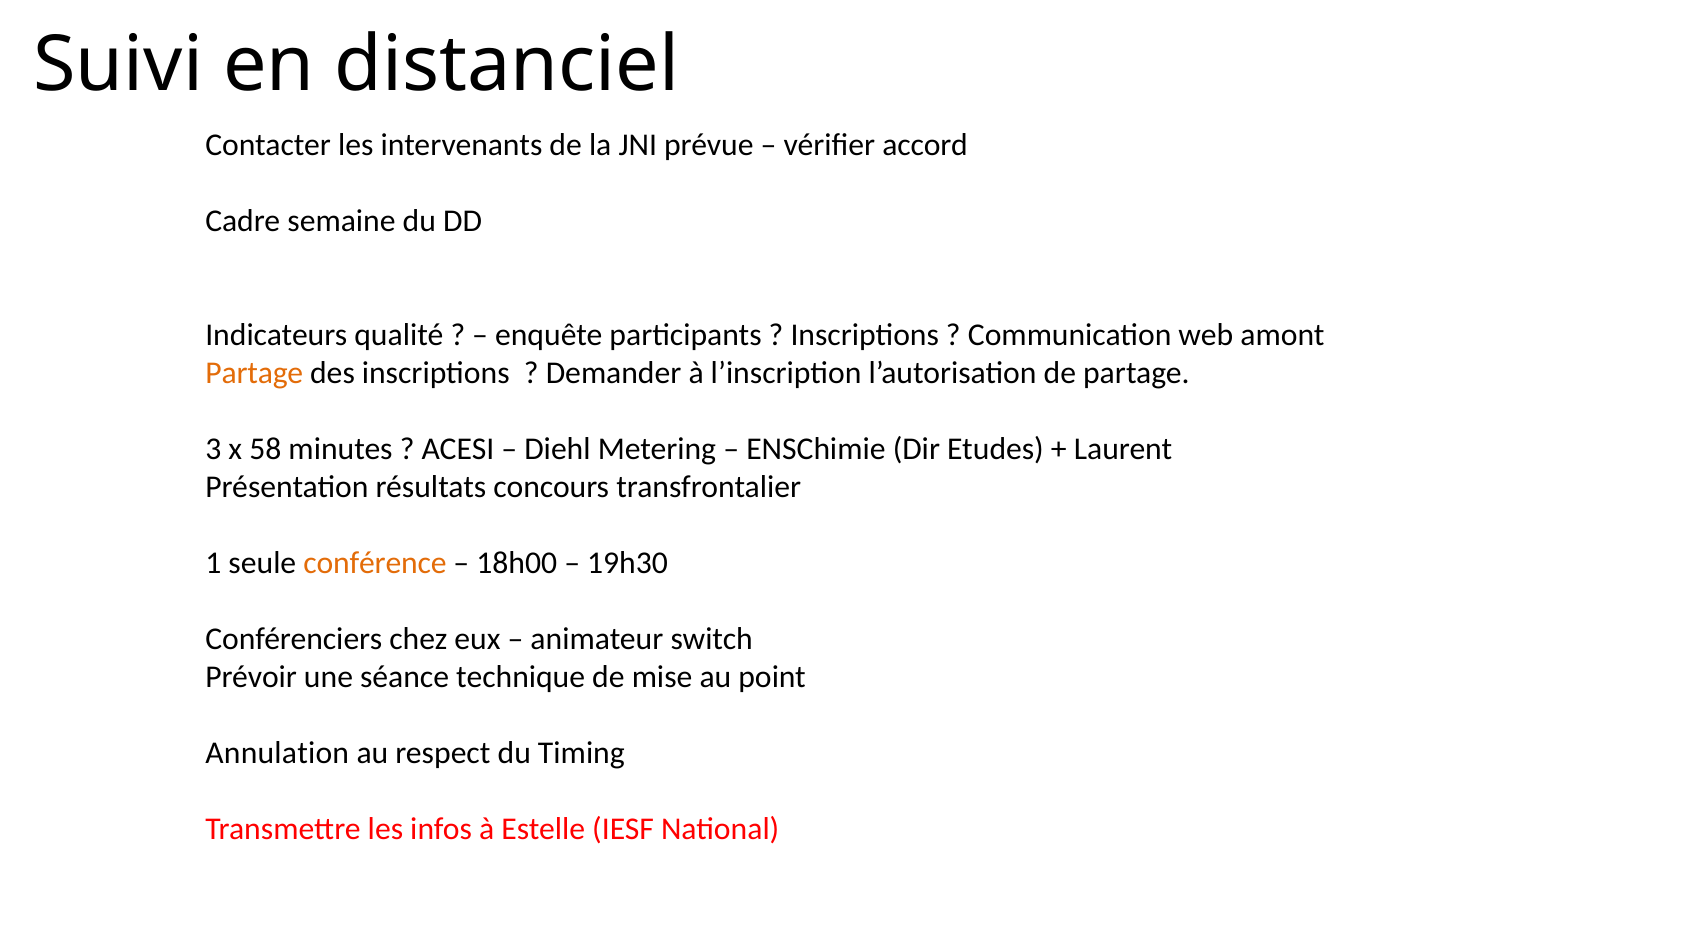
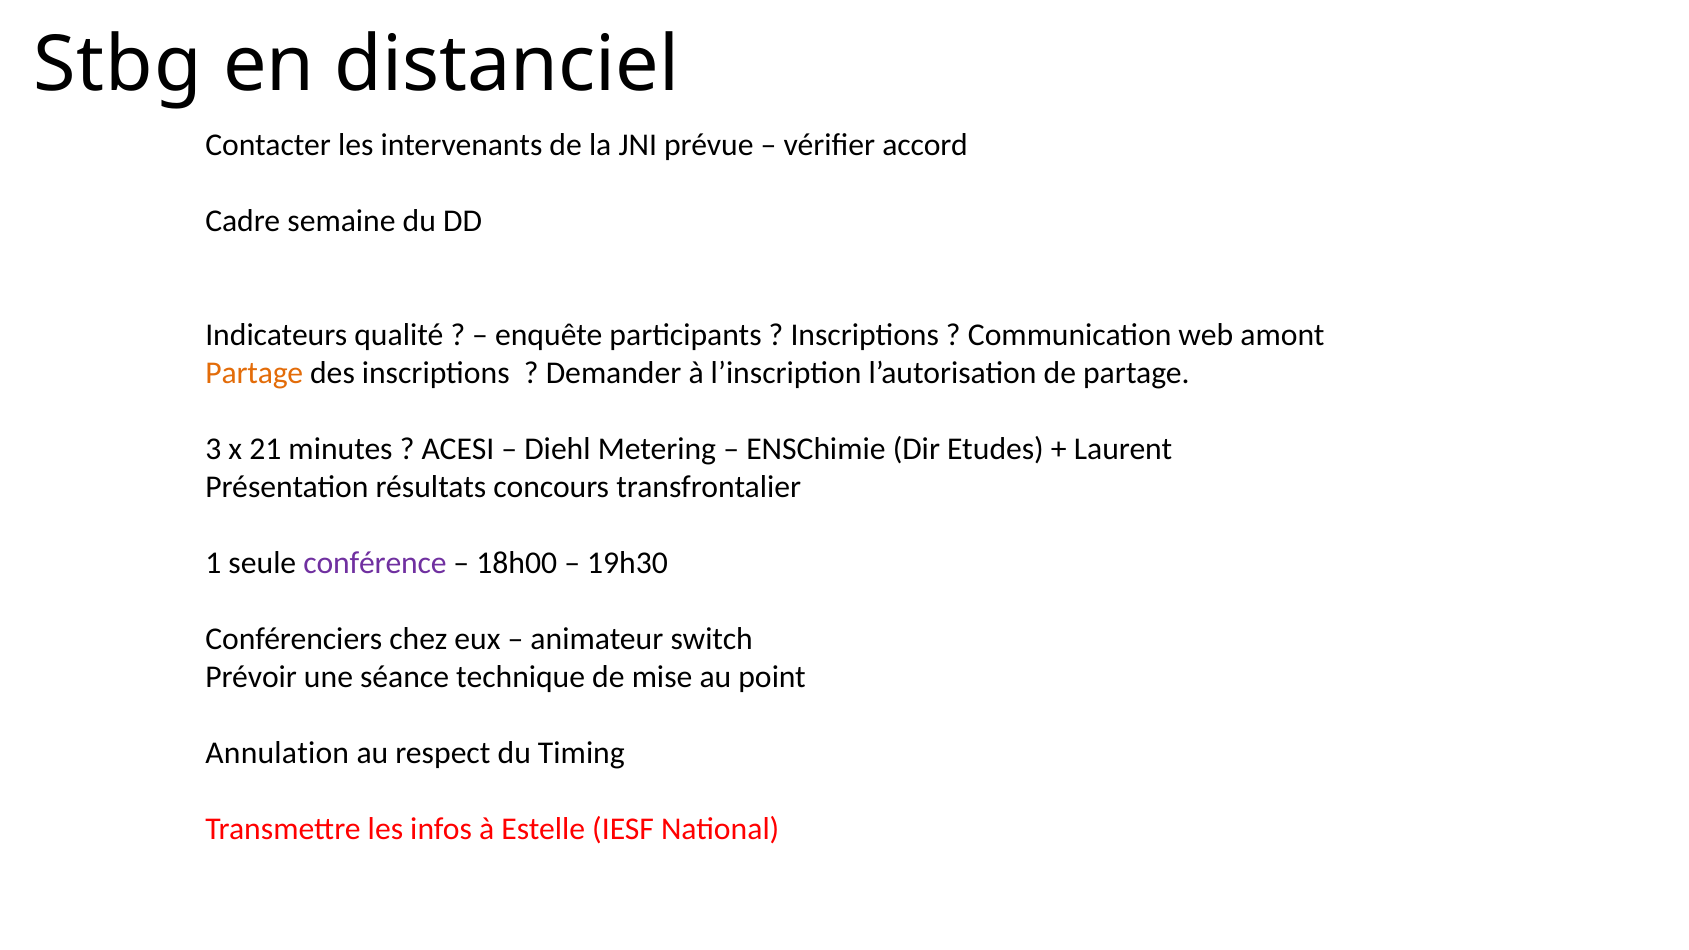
Suivi: Suivi -> Stbg
58: 58 -> 21
conférence colour: orange -> purple
